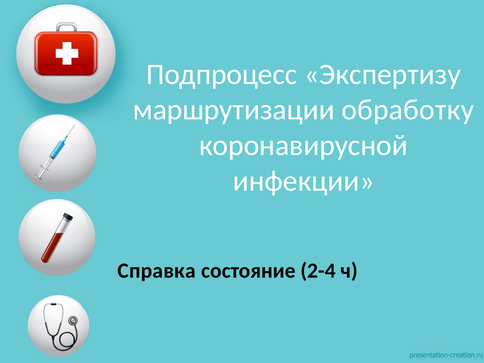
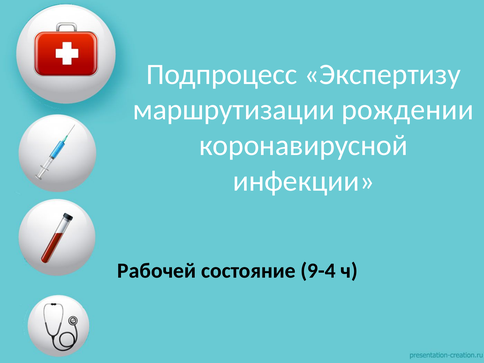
обработку: обработку -> рождении
Справка: Справка -> Рабочей
2-4: 2-4 -> 9-4
